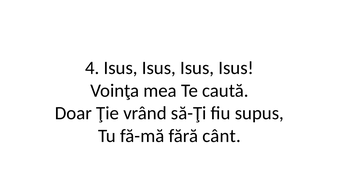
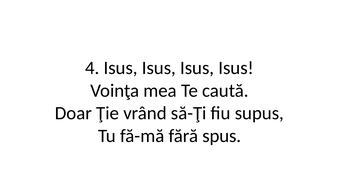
cânt: cânt -> spus
